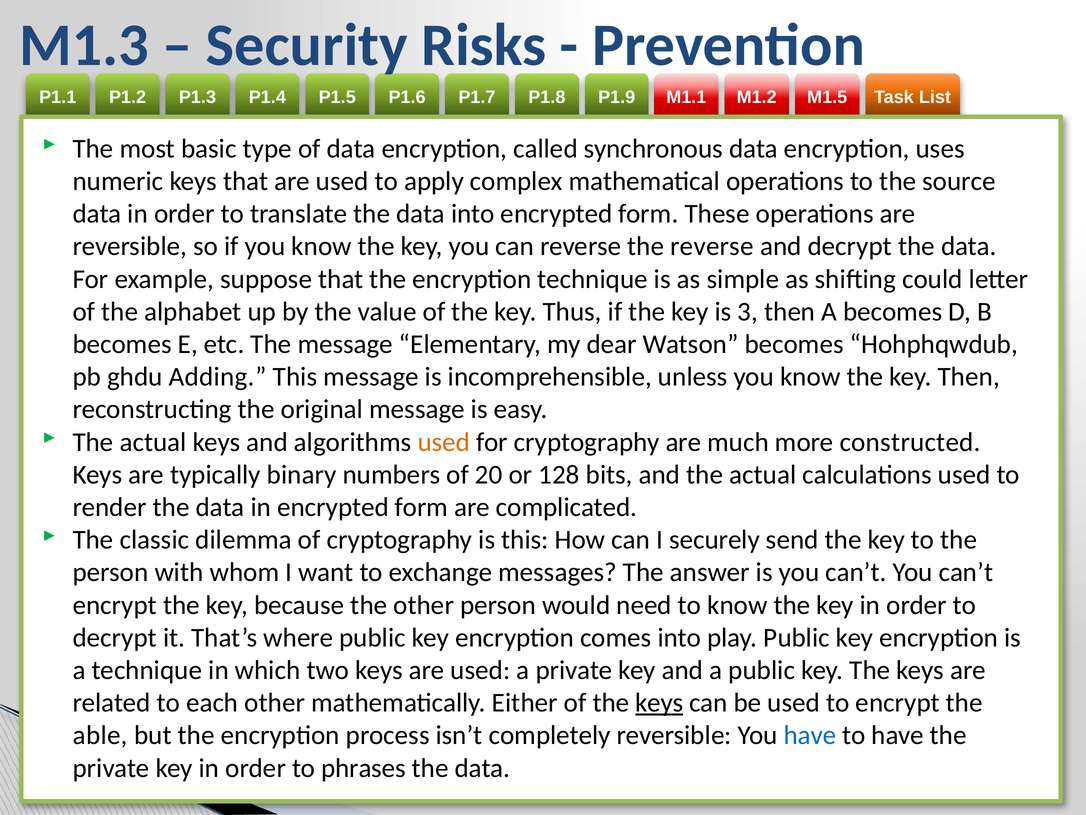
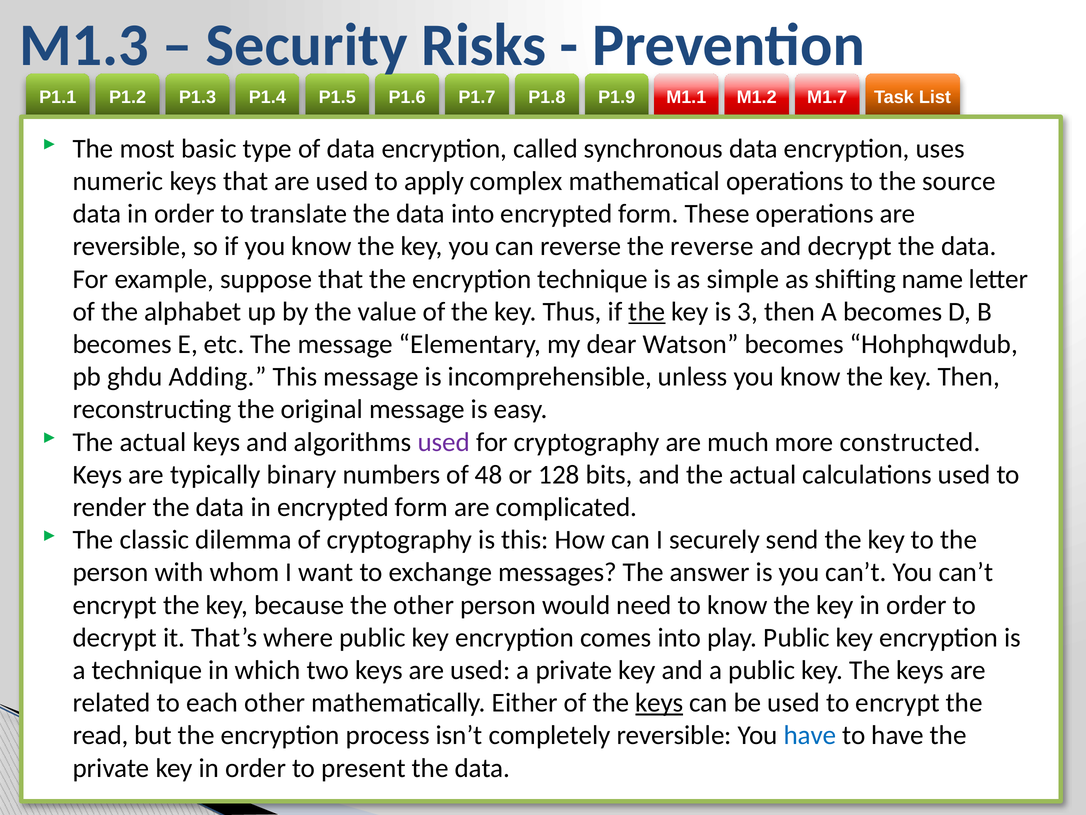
M1.5: M1.5 -> M1.7
could: could -> name
the at (647, 311) underline: none -> present
used at (444, 442) colour: orange -> purple
20: 20 -> 48
able: able -> read
phrases: phrases -> present
